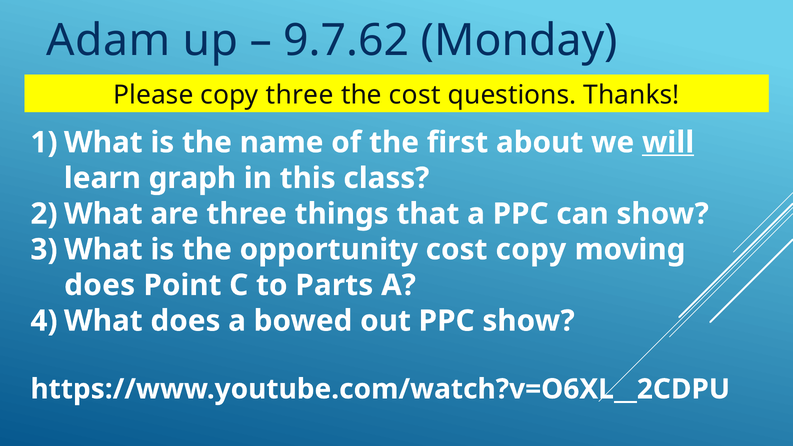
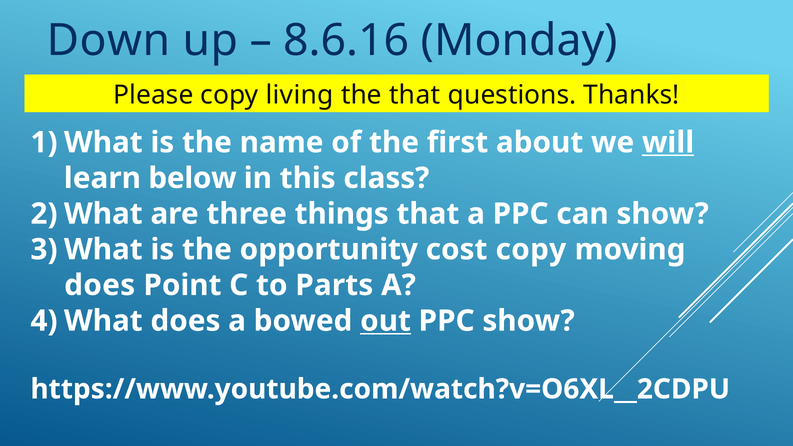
Adam: Adam -> Down
9.7.62: 9.7.62 -> 8.6.16
copy three: three -> living
the cost: cost -> that
graph: graph -> below
out underline: none -> present
